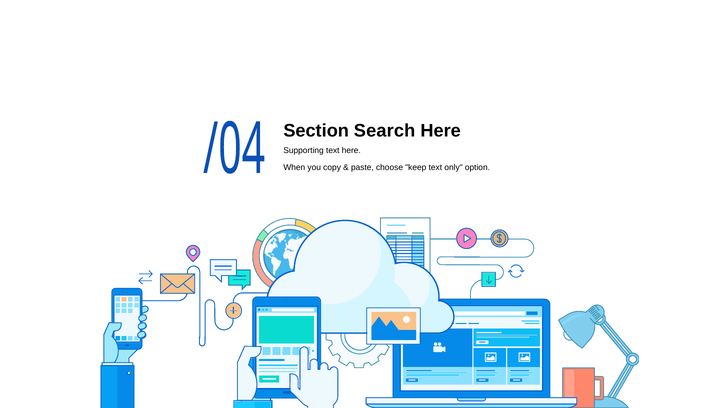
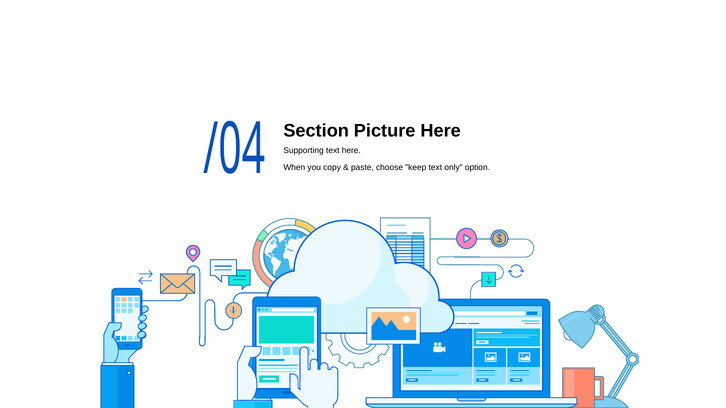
Search: Search -> Picture
